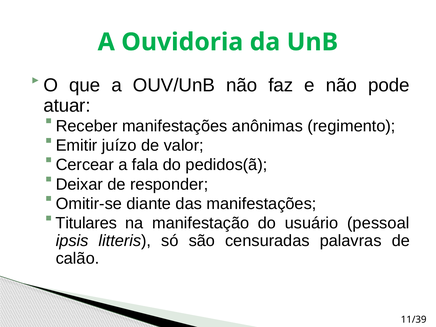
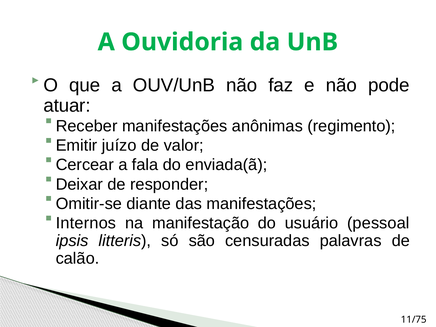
pedidos(ã: pedidos(ã -> enviada(ã
Titulares: Titulares -> Internos
11/39: 11/39 -> 11/75
